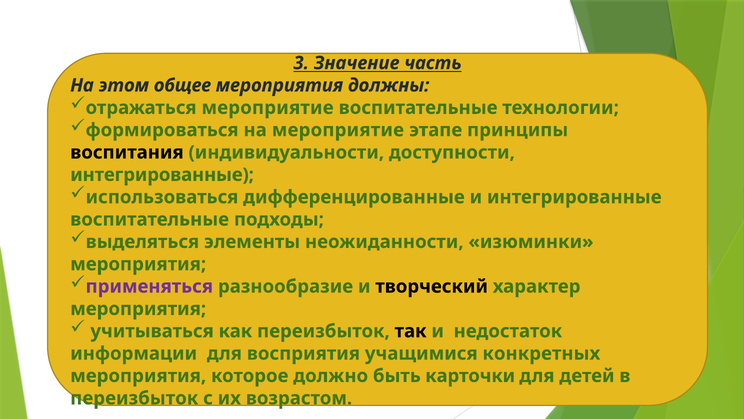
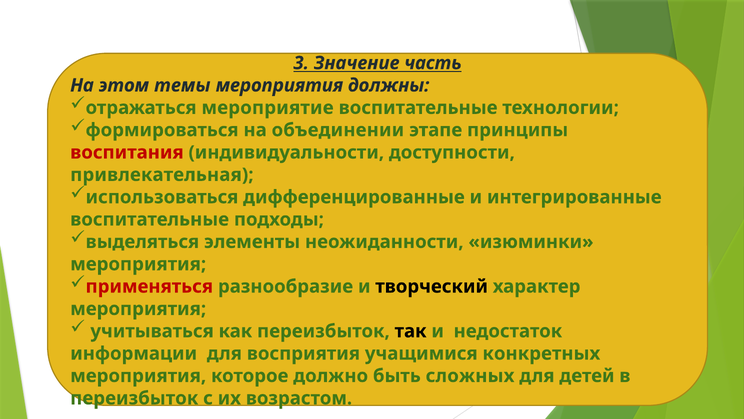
общее: общее -> темы
на мероприятие: мероприятие -> объединении
воспитания colour: black -> red
интегрированные at (162, 175): интегрированные -> привлекательная
применяться colour: purple -> red
карточки: карточки -> сложных
